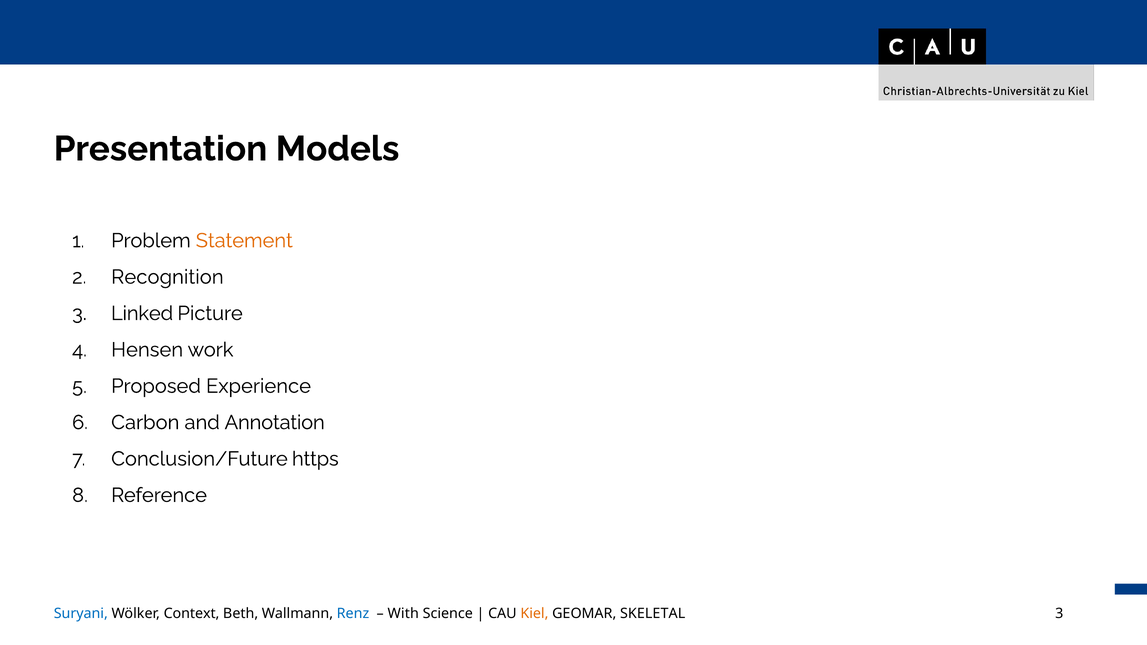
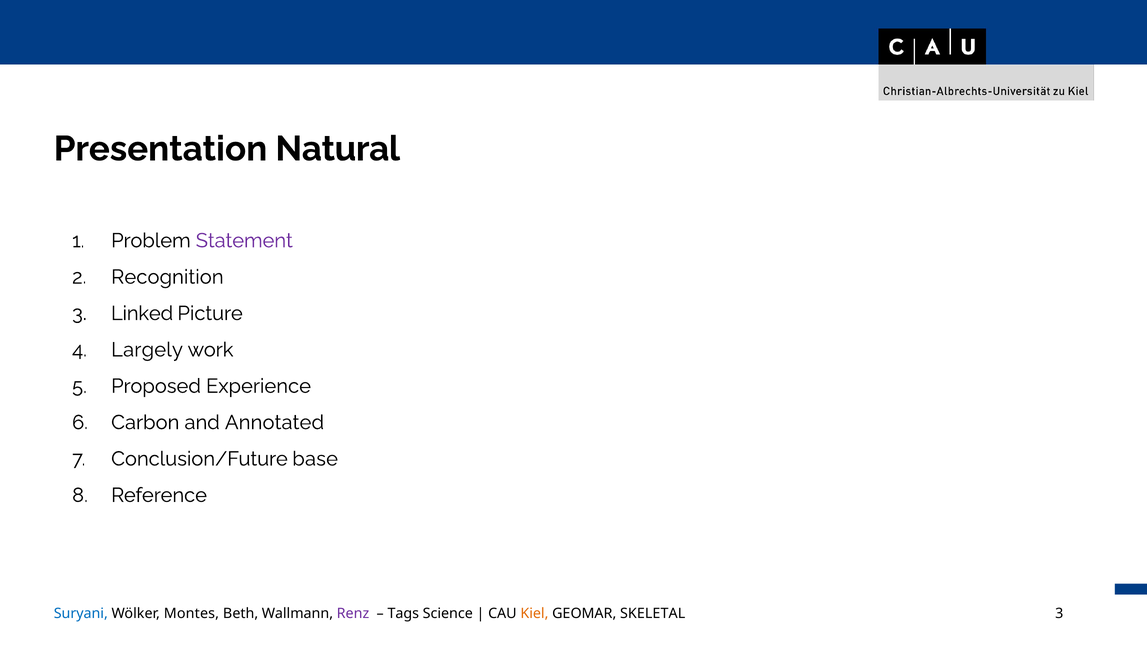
Models: Models -> Natural
Statement colour: orange -> purple
Hensen: Hensen -> Largely
Annotation: Annotation -> Annotated
https: https -> base
Context: Context -> Montes
Renz colour: blue -> purple
With: With -> Tags
